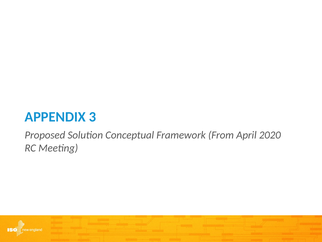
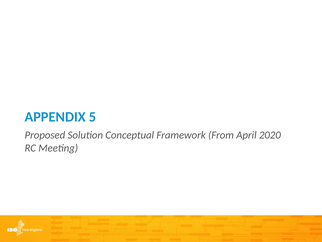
3: 3 -> 5
